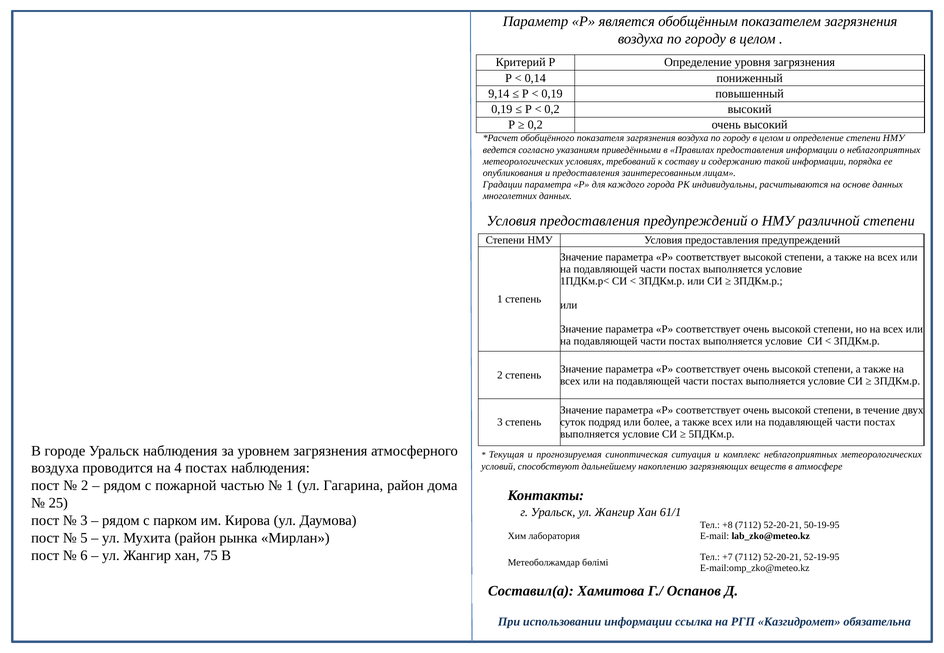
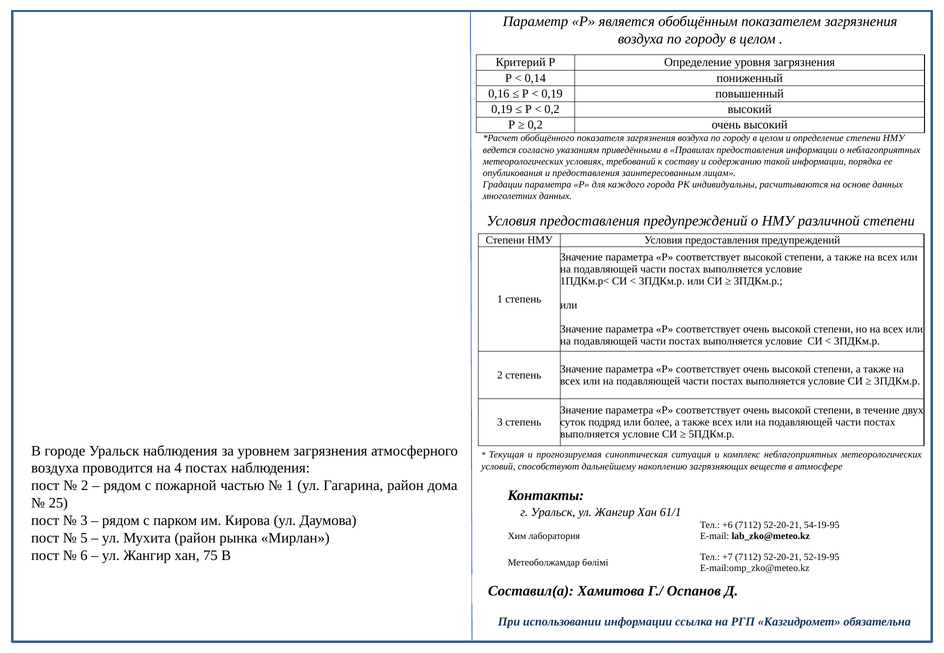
9,14: 9,14 -> 0,16
+8: +8 -> +6
50-19-95: 50-19-95 -> 54-19-95
